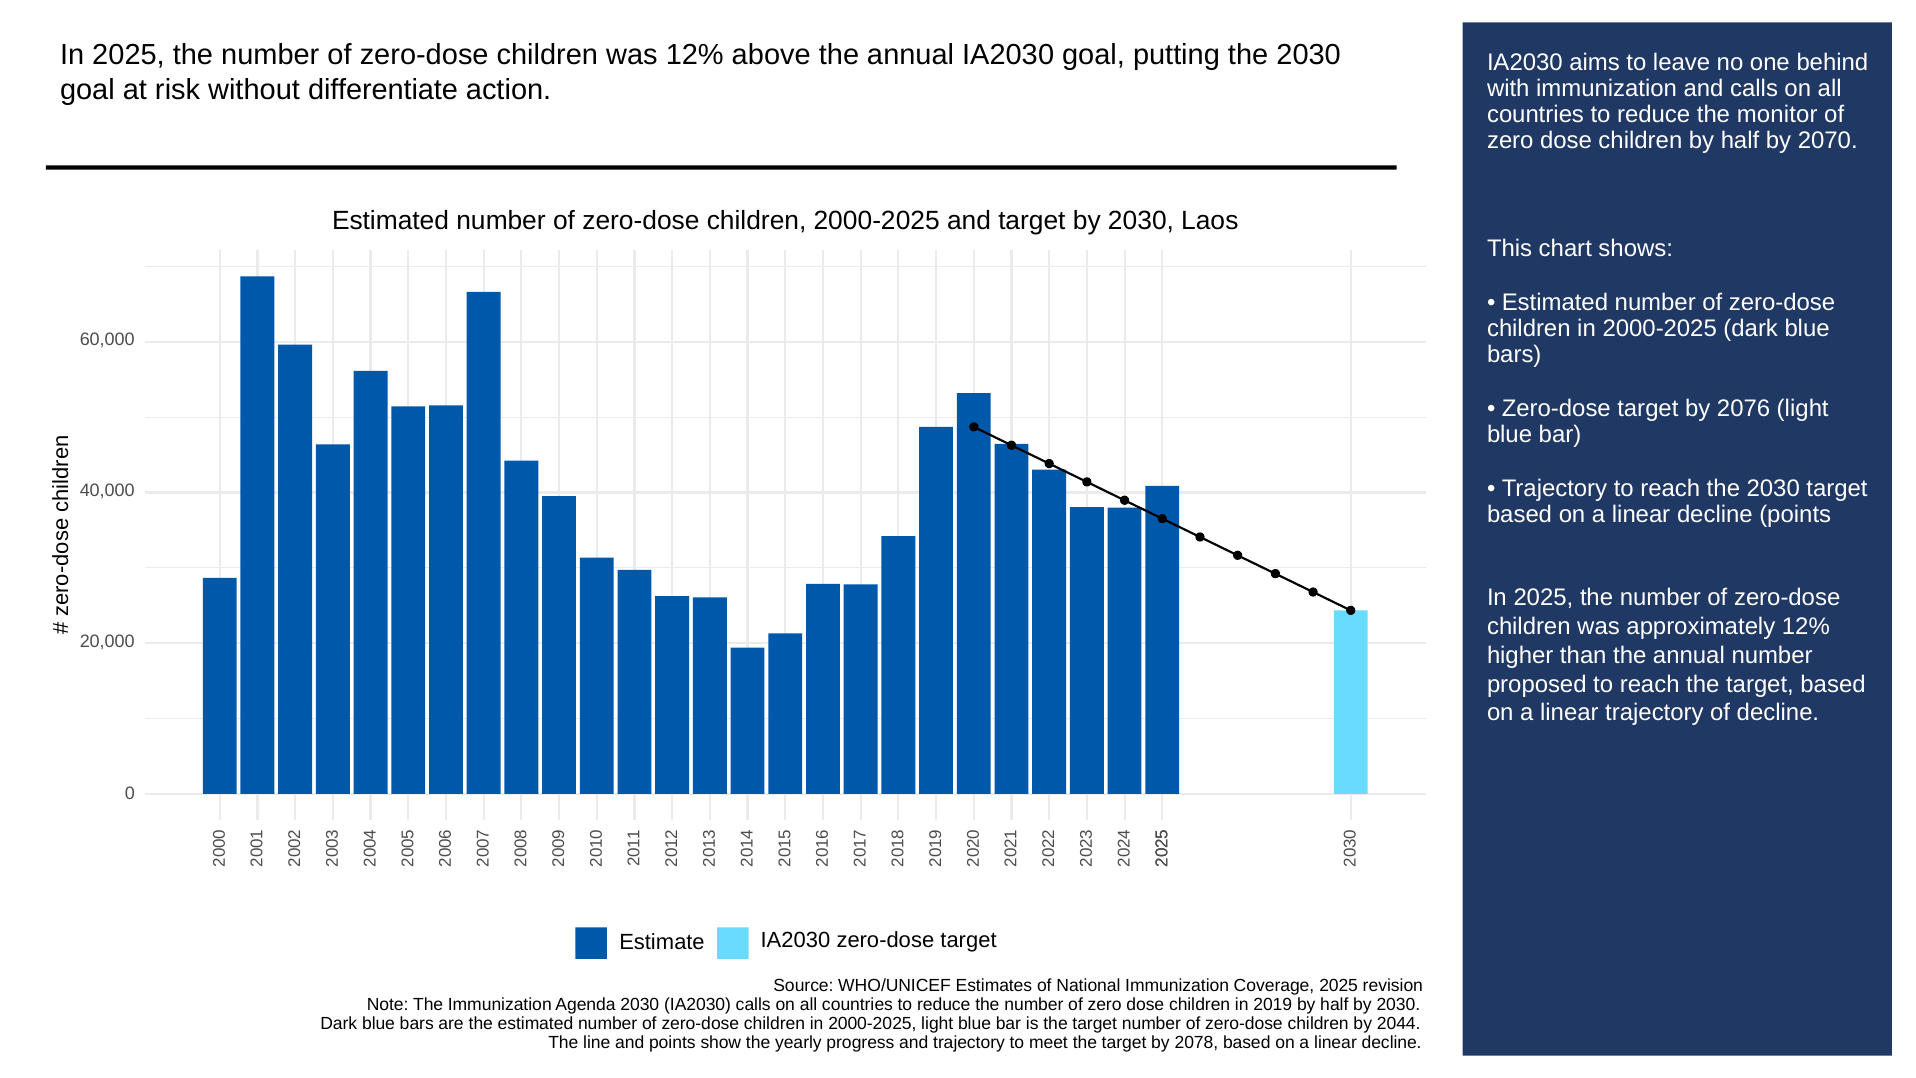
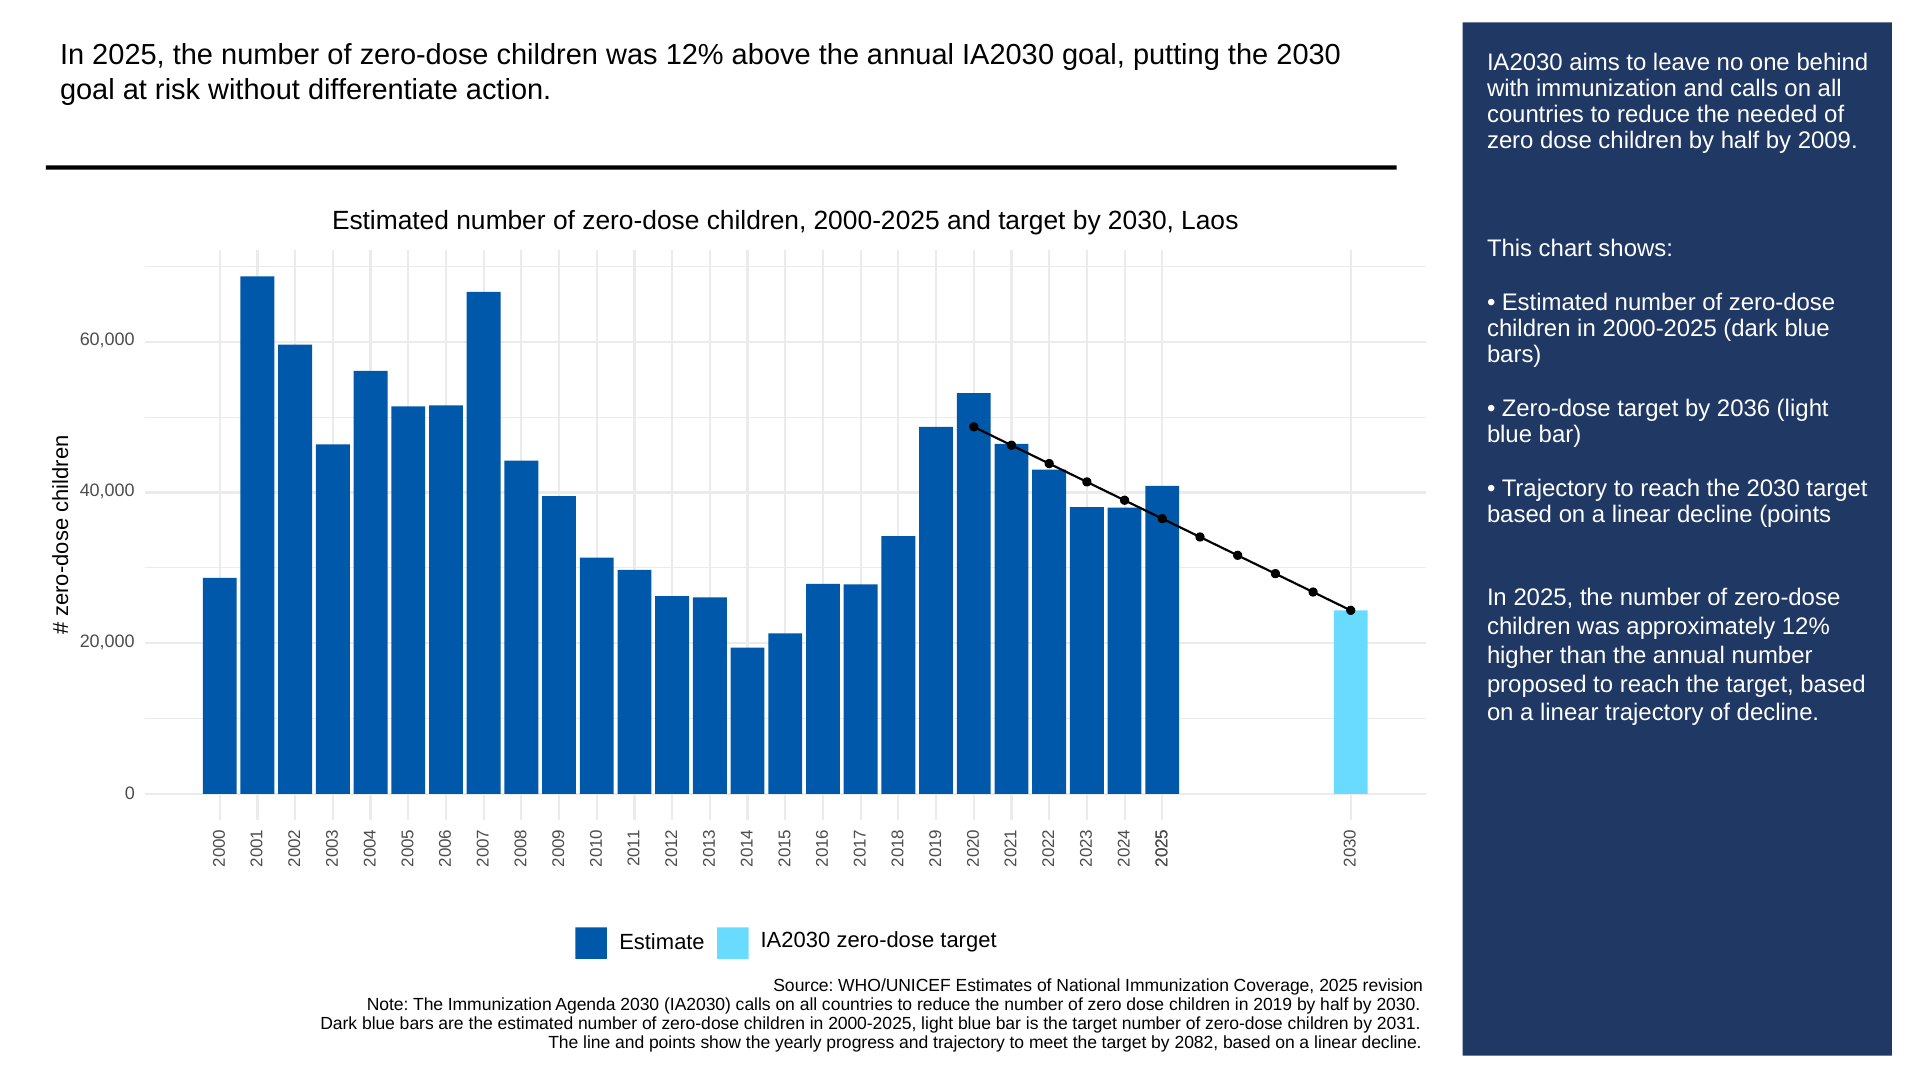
monitor: monitor -> needed
2070: 2070 -> 2009
2076: 2076 -> 2036
2044: 2044 -> 2031
2078: 2078 -> 2082
